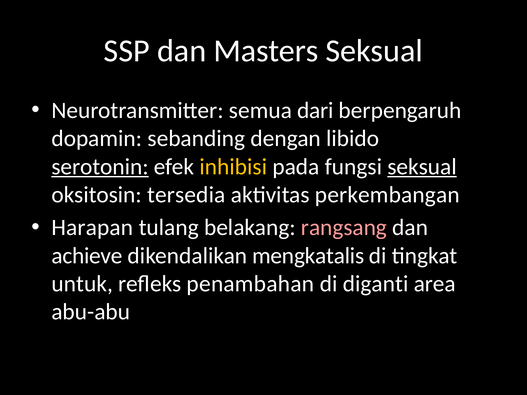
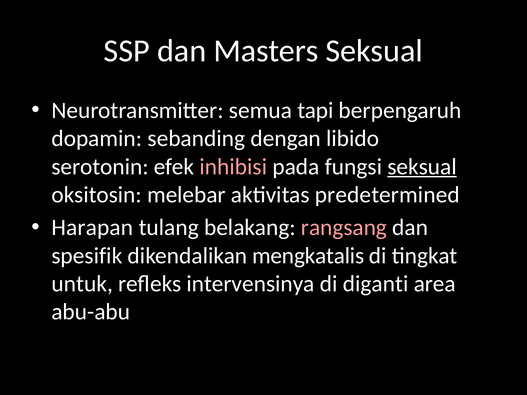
dari: dari -> tapi
serotonin underline: present -> none
inhibisi colour: yellow -> pink
tersedia: tersedia -> melebar
perkembangan: perkembangan -> predetermined
achieve: achieve -> spesifik
penambahan: penambahan -> intervensinya
